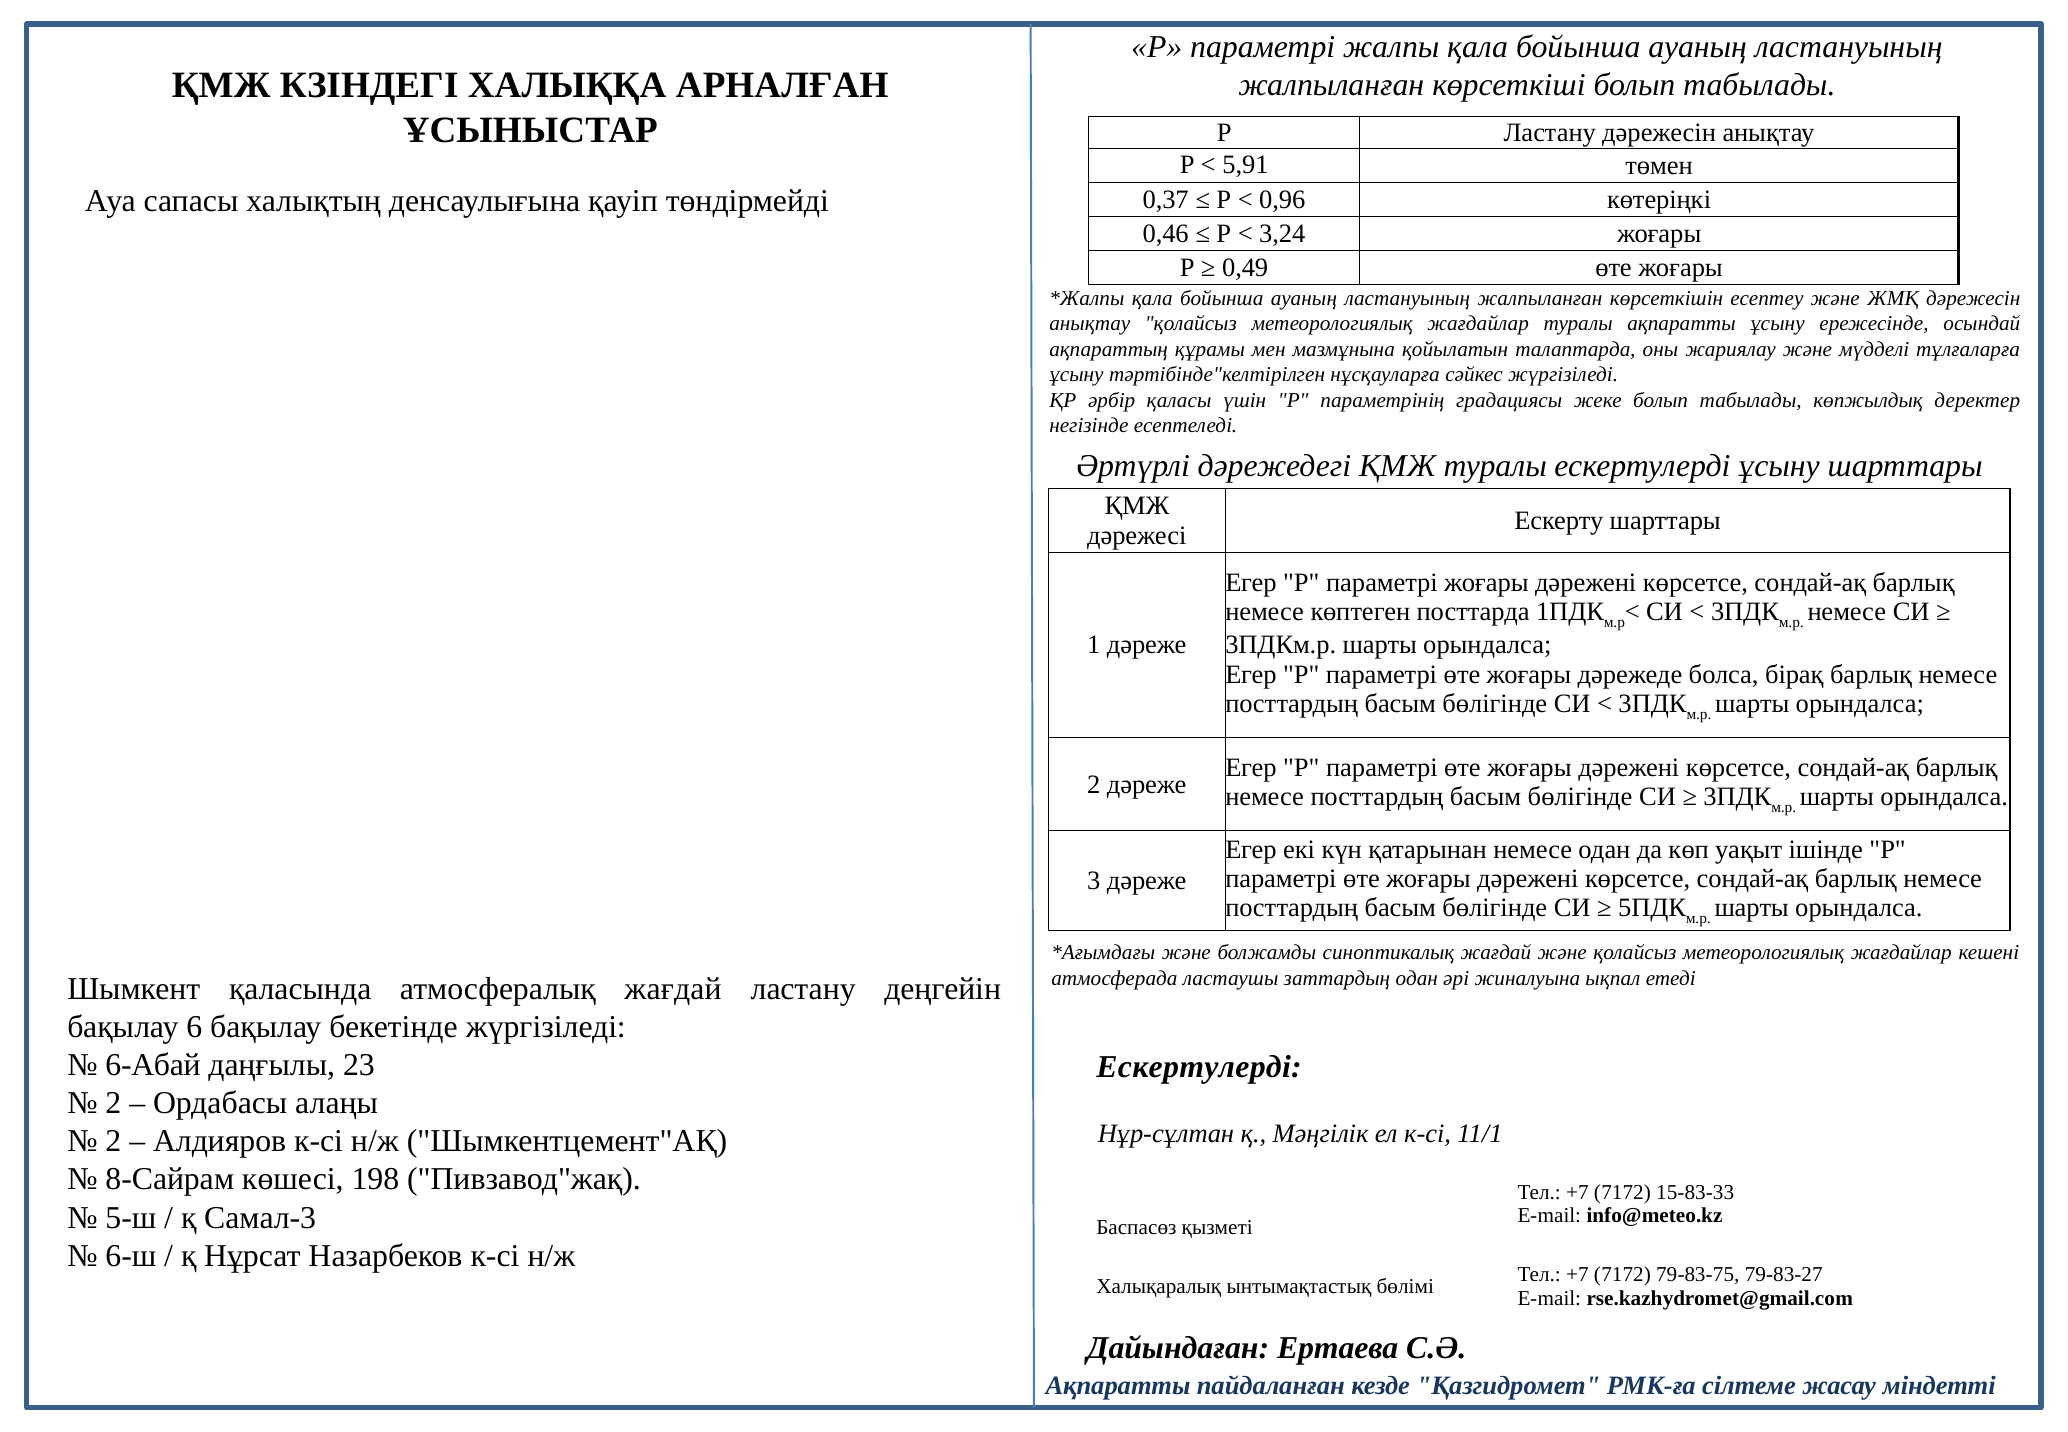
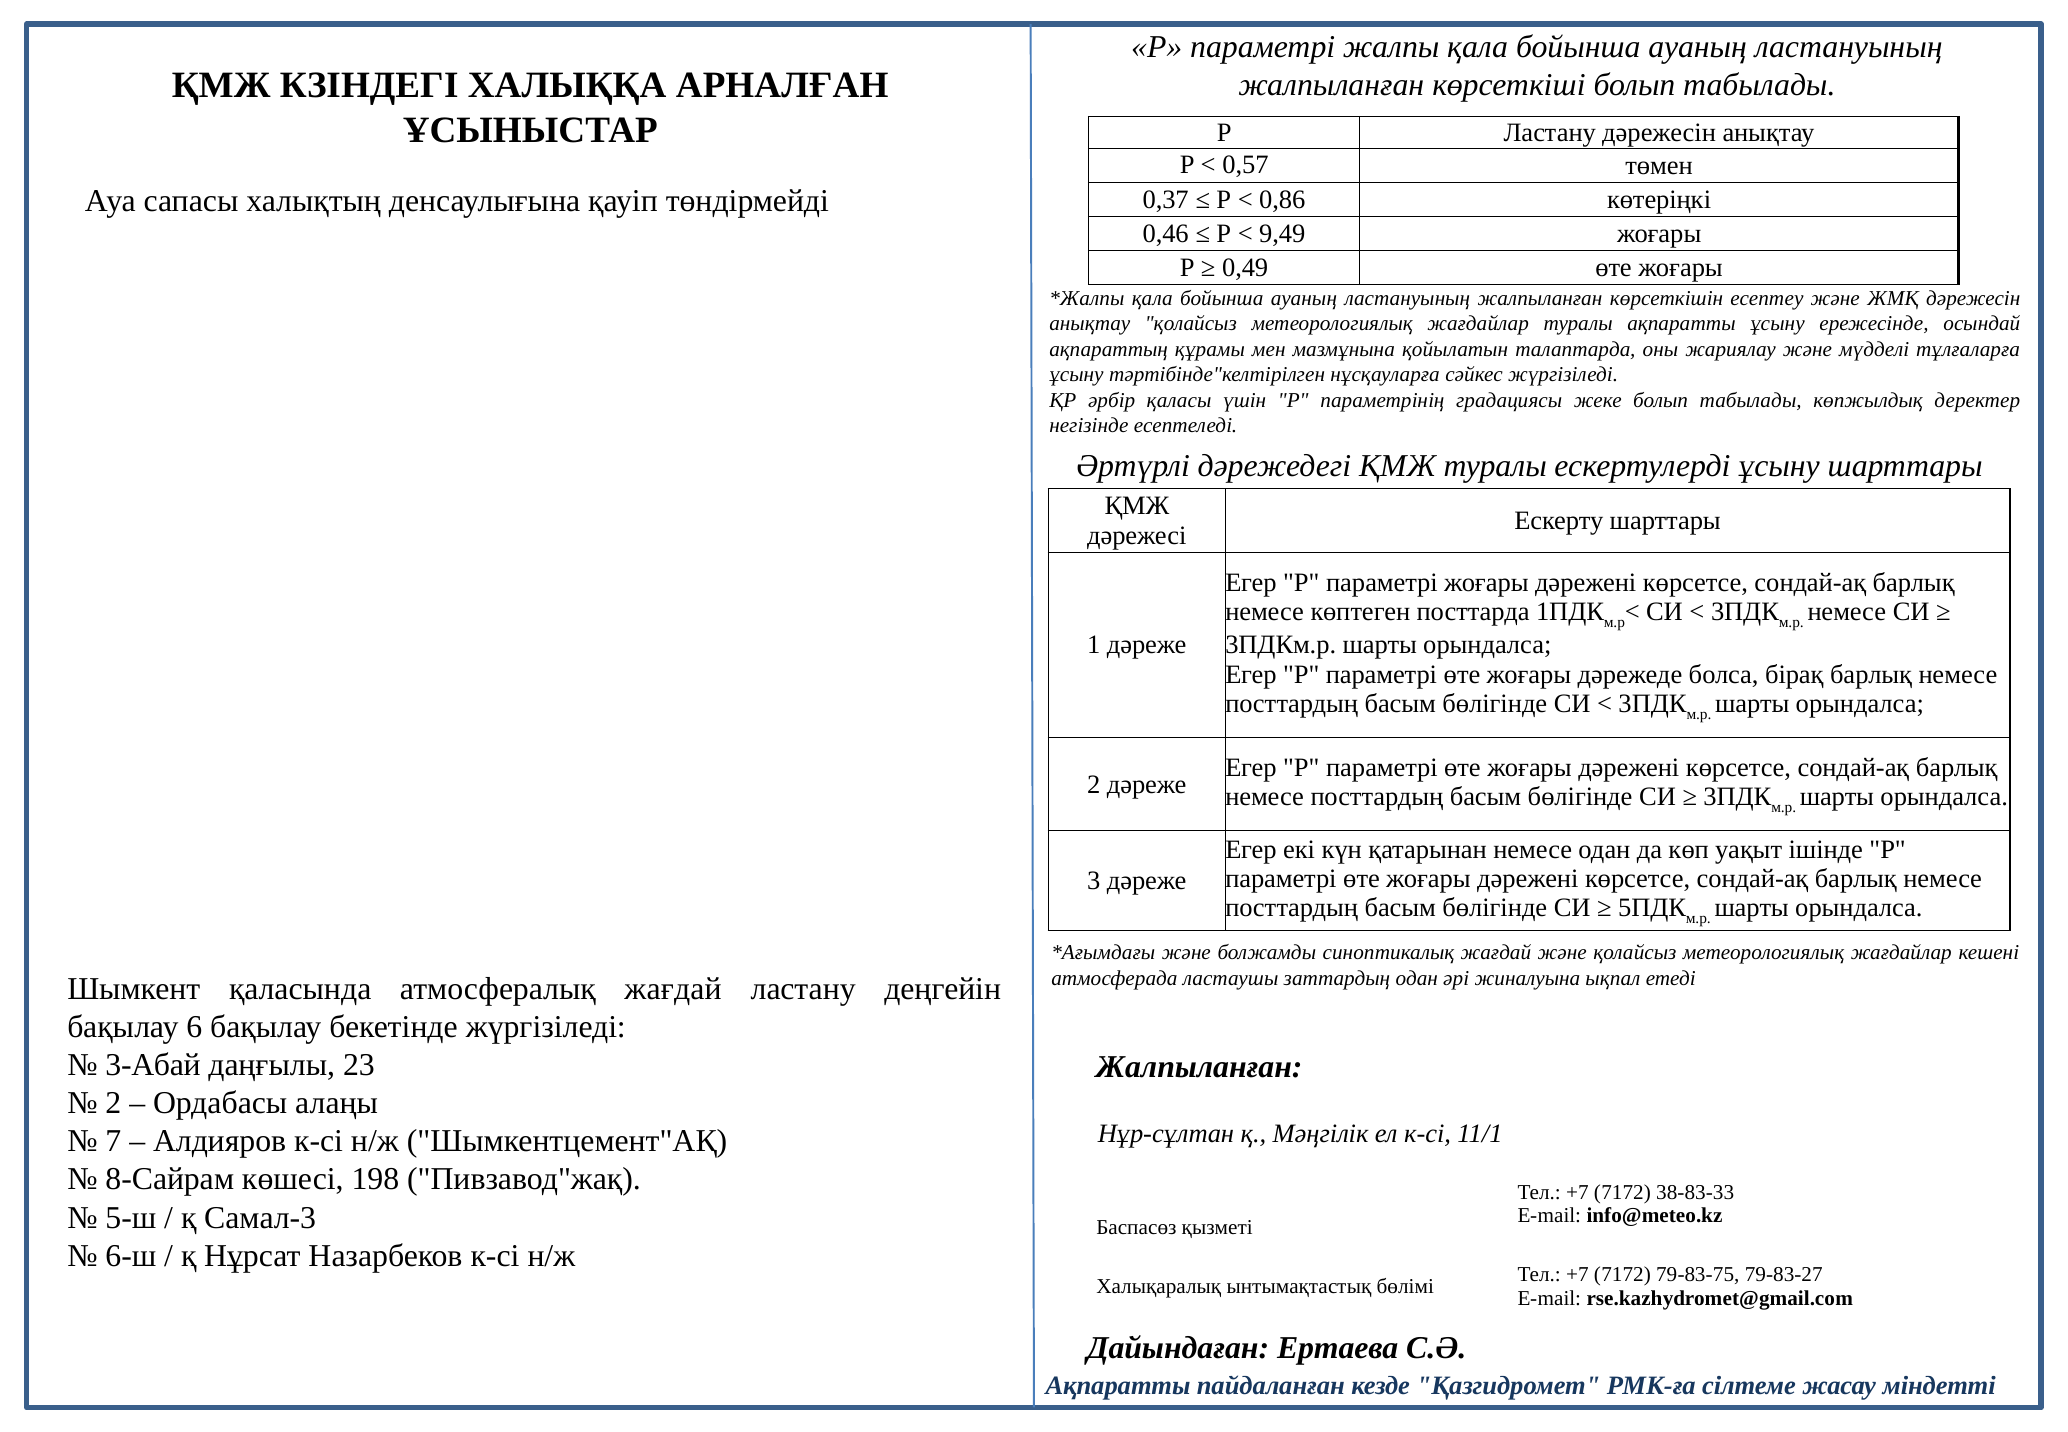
5,91: 5,91 -> 0,57
0,96: 0,96 -> 0,86
3,24: 3,24 -> 9,49
6-Абай: 6-Абай -> 3-Абай
Ескертулерді at (1199, 1067): Ескертулерді -> Жалпыланған
2 at (113, 1141): 2 -> 7
15-83-33: 15-83-33 -> 38-83-33
